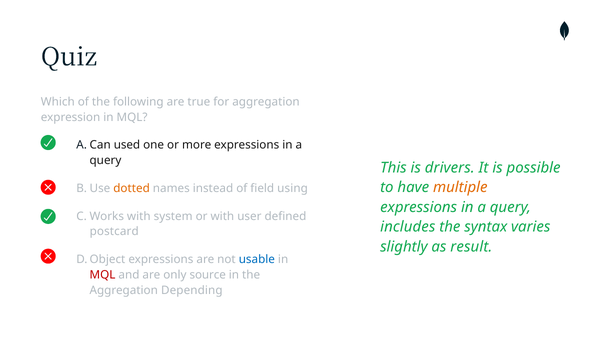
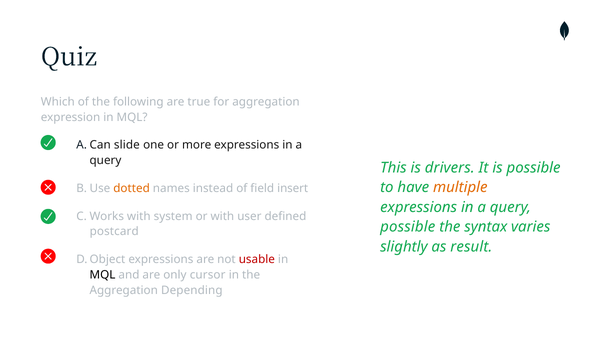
used: used -> slide
using: using -> insert
includes at (408, 227): includes -> possible
usable colour: blue -> red
MQL at (103, 275) colour: red -> black
source: source -> cursor
